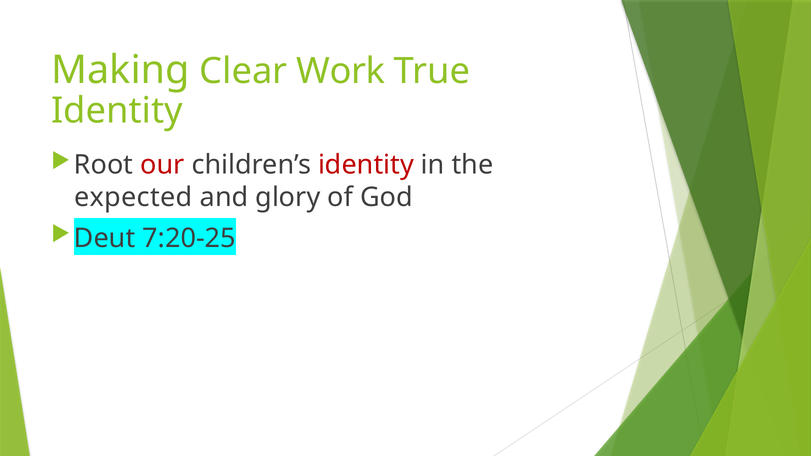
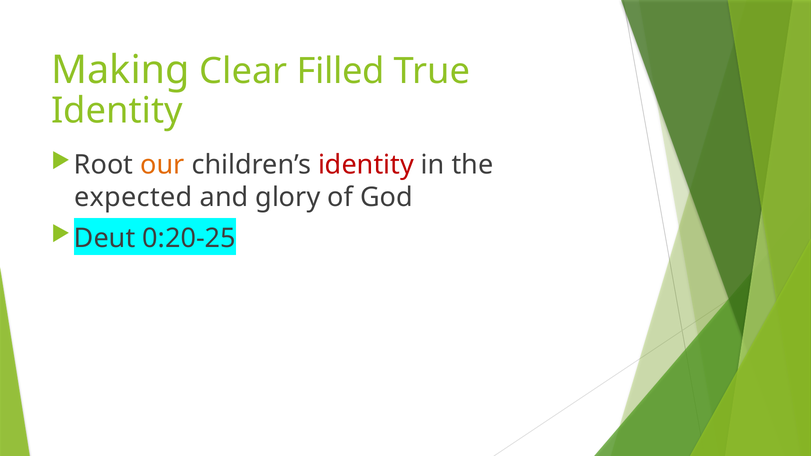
Work: Work -> Filled
our colour: red -> orange
7:20-25: 7:20-25 -> 0:20-25
